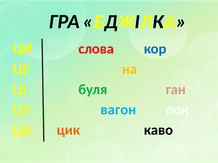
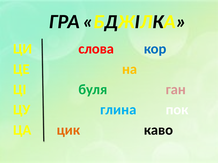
вагон: вагон -> глина
